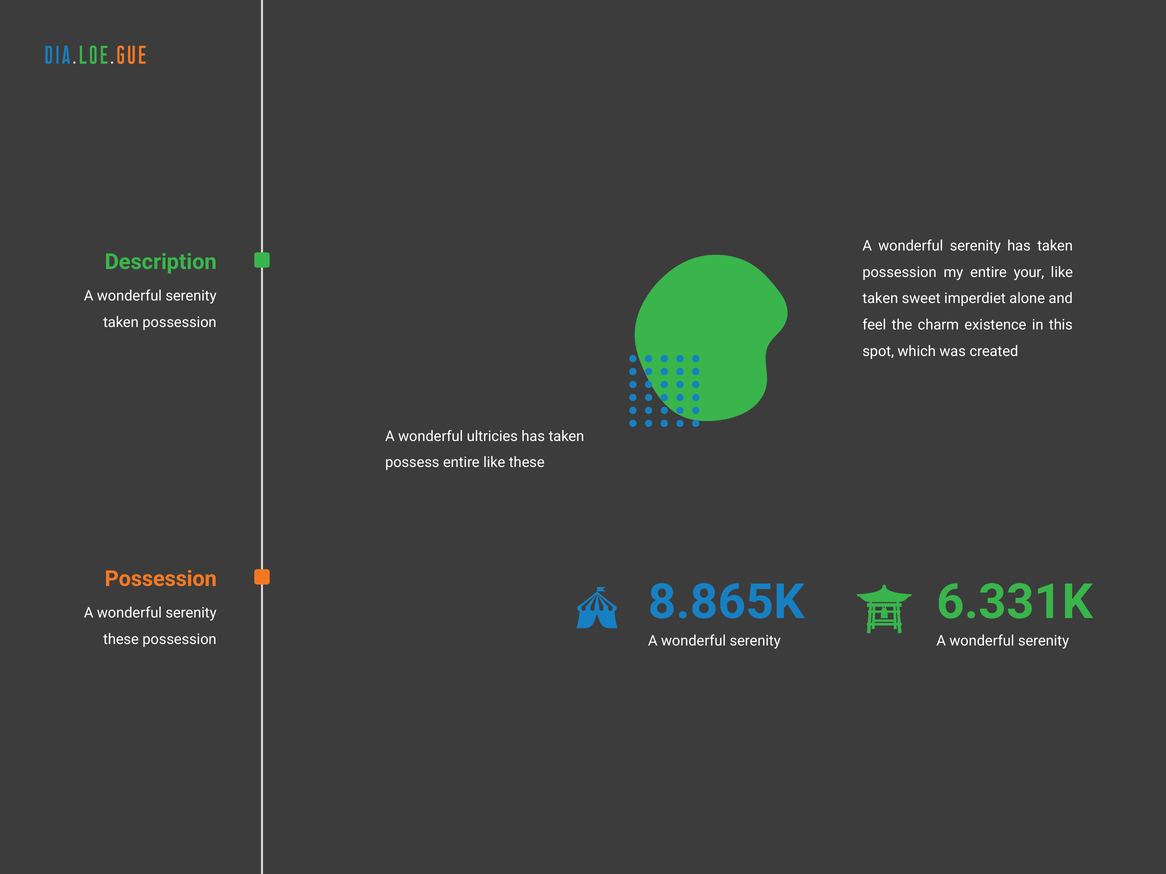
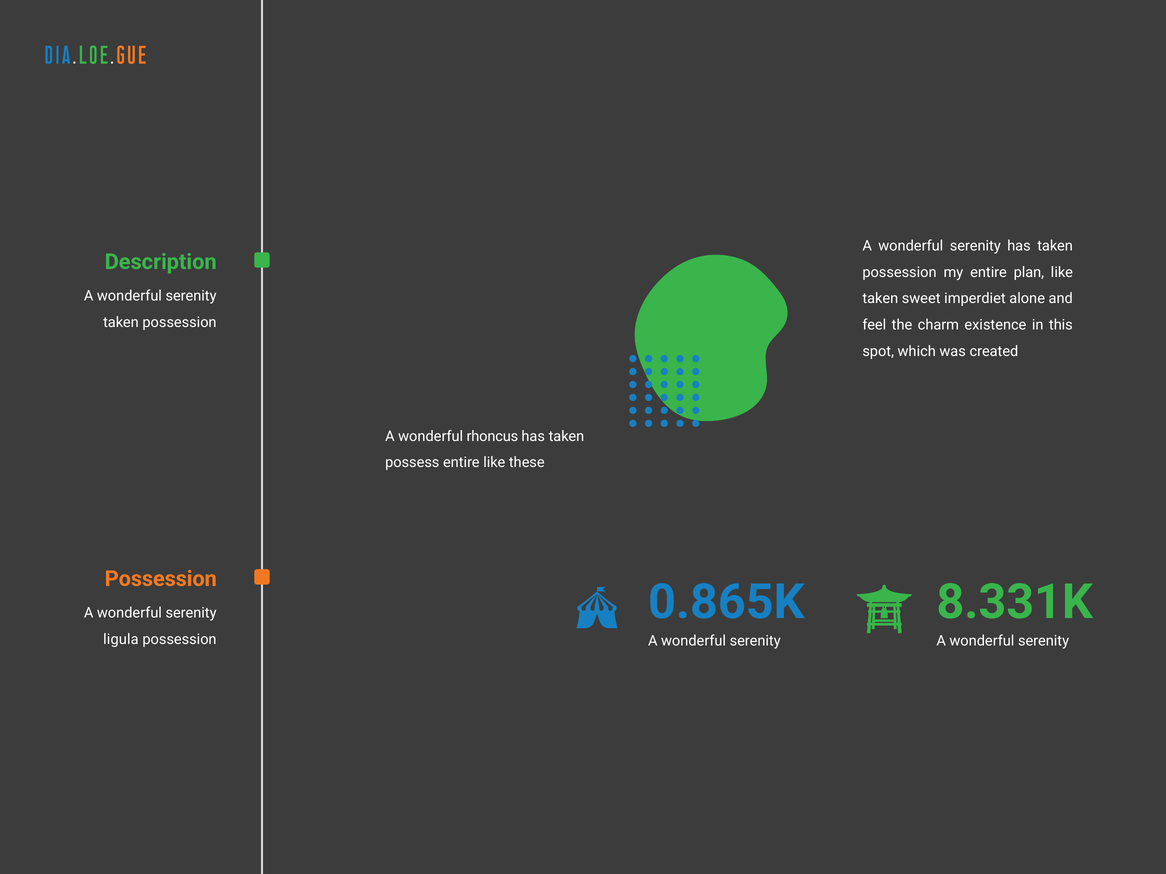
your: your -> plan
ultricies: ultricies -> rhoncus
8.865K: 8.865K -> 0.865K
6.331K: 6.331K -> 8.331K
these at (121, 640): these -> ligula
